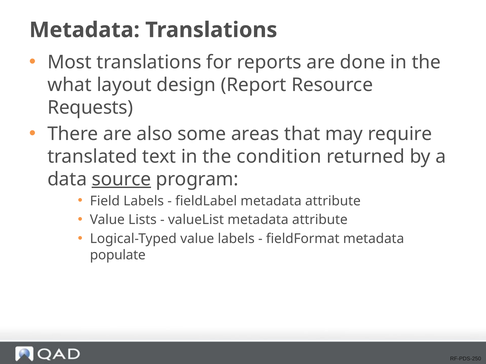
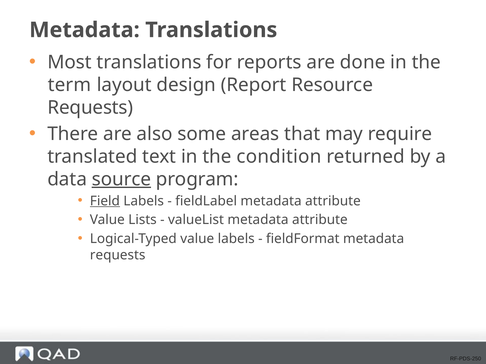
what: what -> term
Field underline: none -> present
populate at (118, 255): populate -> requests
